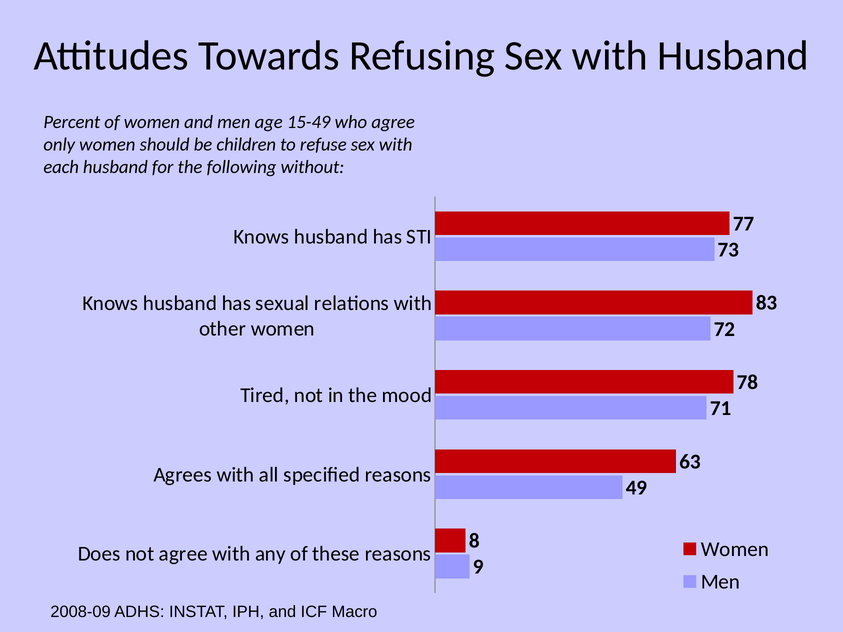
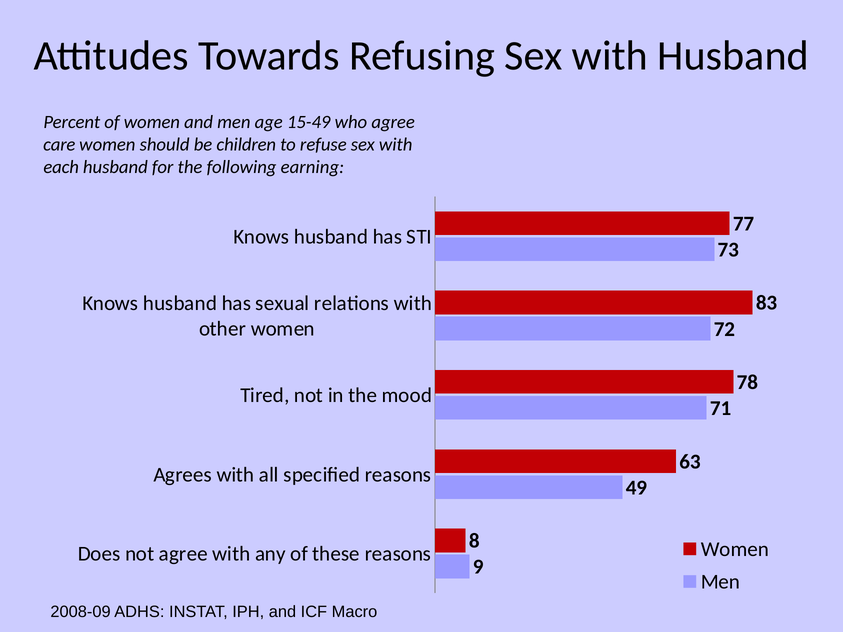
only: only -> care
without: without -> earning
